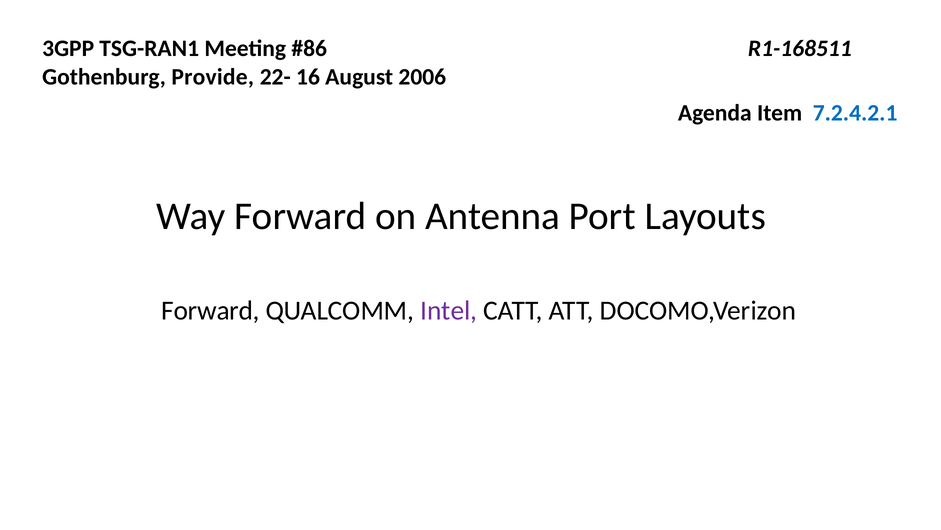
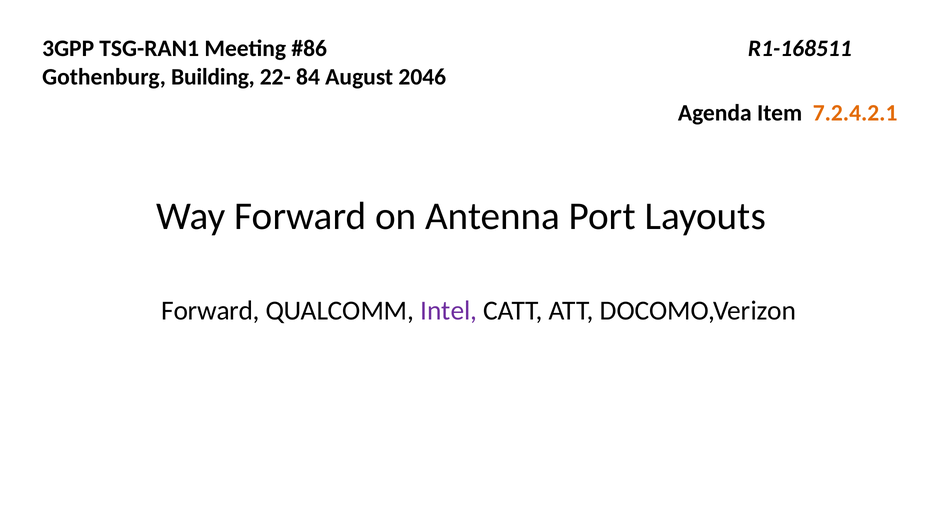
Provide: Provide -> Building
16: 16 -> 84
2006: 2006 -> 2046
7.2.4.2.1 colour: blue -> orange
